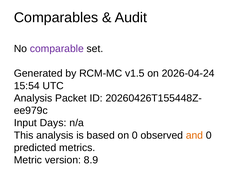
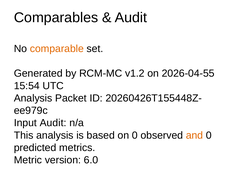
comparable colour: purple -> orange
v1.5: v1.5 -> v1.2
2026-04-24: 2026-04-24 -> 2026-04-55
Input Days: Days -> Audit
8.9: 8.9 -> 6.0
